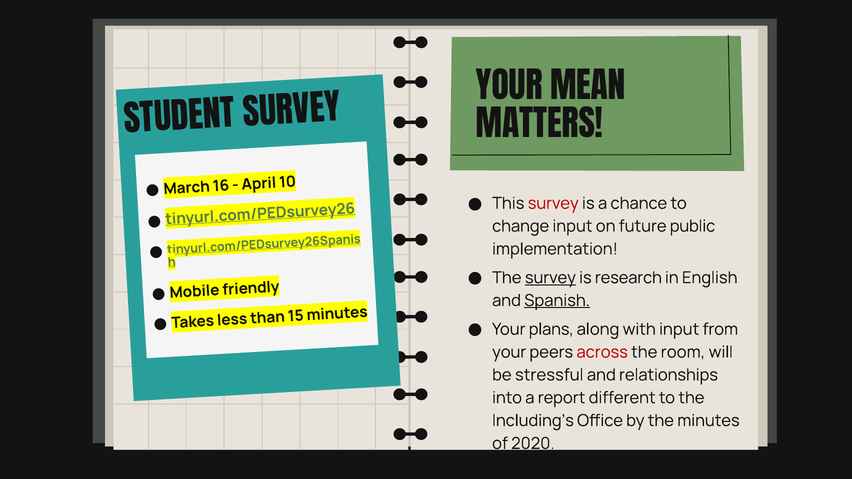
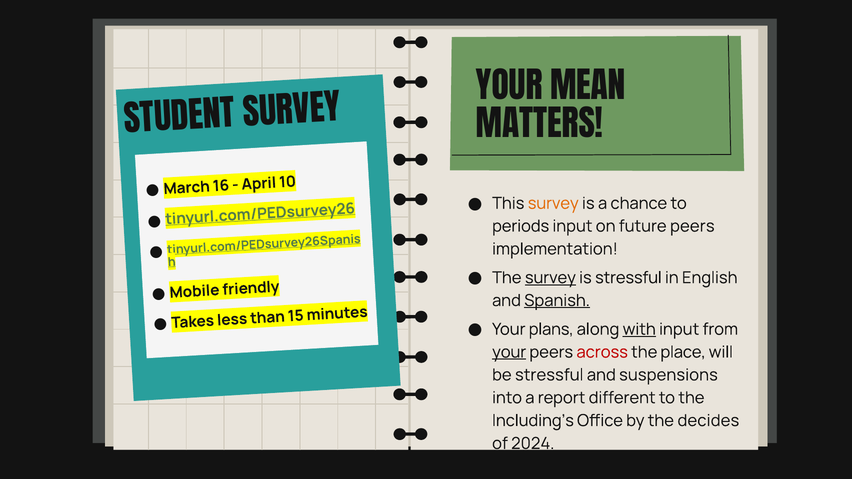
survey at (553, 203) colour: red -> orange
change: change -> periods
future public: public -> peers
is research: research -> stressful
with underline: none -> present
your at (509, 352) underline: none -> present
room: room -> place
relationships: relationships -> suspensions
the minutes: minutes -> decides
2020: 2020 -> 2024
